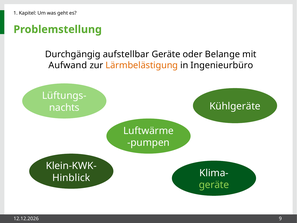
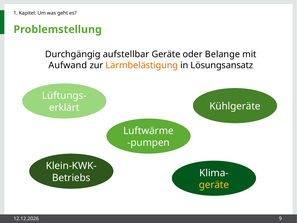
Ingenieurbüro: Ingenieurbüro -> Lösungsansatz
nachts: nachts -> erklärt
Hinblick: Hinblick -> Betriebs
geräte at (214, 185) colour: light green -> yellow
